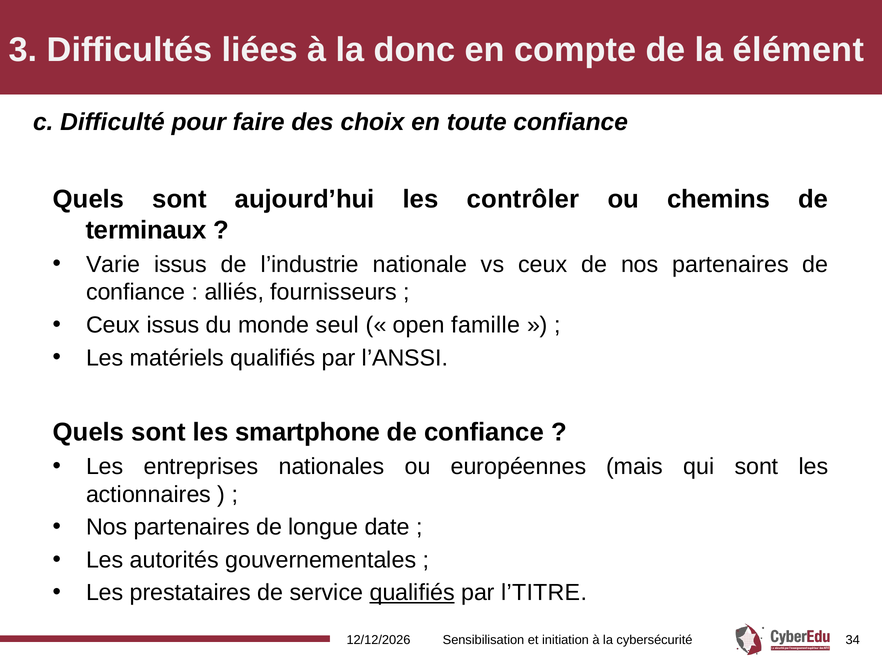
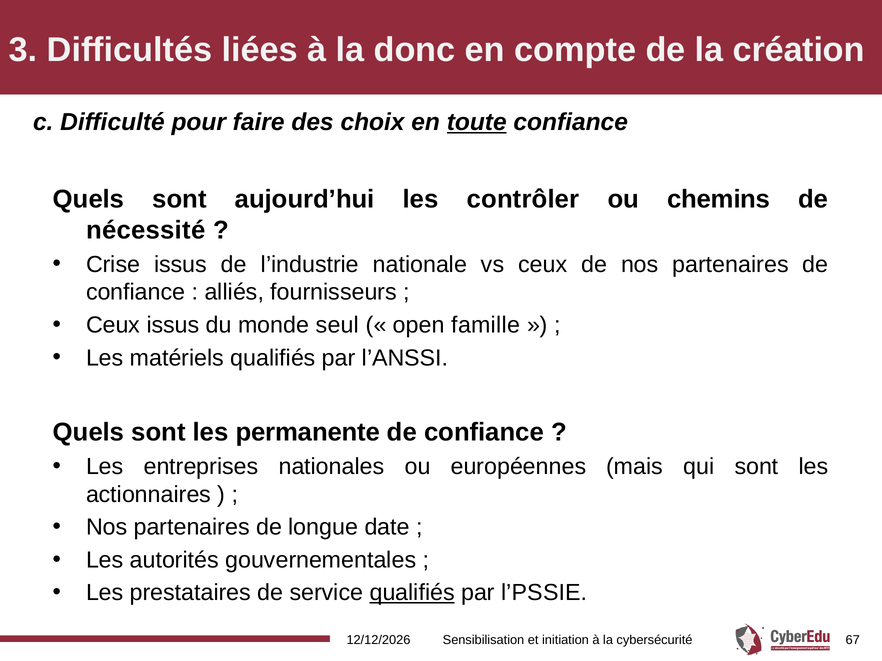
élément: élément -> création
toute underline: none -> present
terminaux: terminaux -> nécessité
Varie: Varie -> Crise
smartphone: smartphone -> permanente
l’TITRE: l’TITRE -> l’PSSIE
34: 34 -> 67
